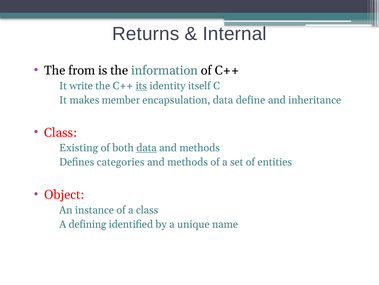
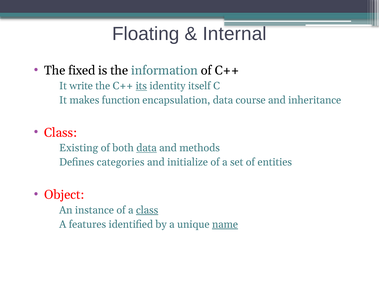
Returns: Returns -> Floating
from: from -> fixed
member: member -> function
define: define -> course
methods at (188, 162): methods -> initialize
class at (147, 210) underline: none -> present
defining: defining -> features
name underline: none -> present
